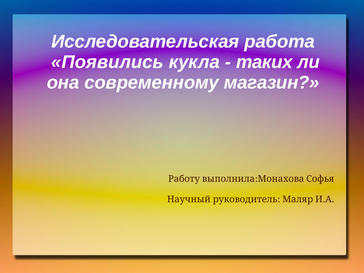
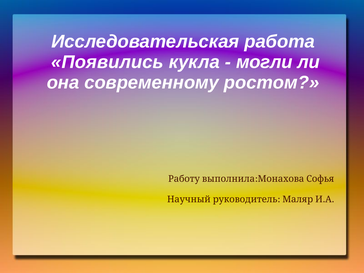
таких: таких -> могли
магазин: магазин -> ростом
